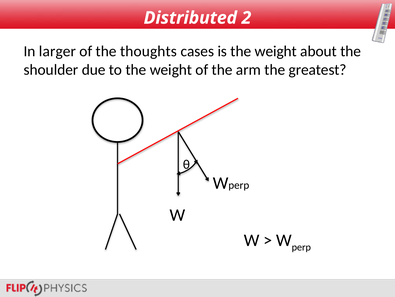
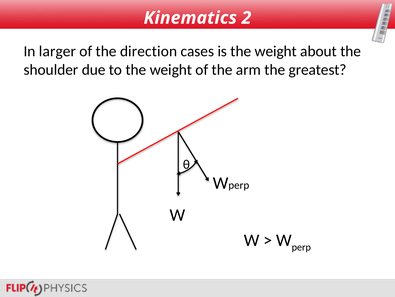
Distributed: Distributed -> Kinematics
thoughts: thoughts -> direction
